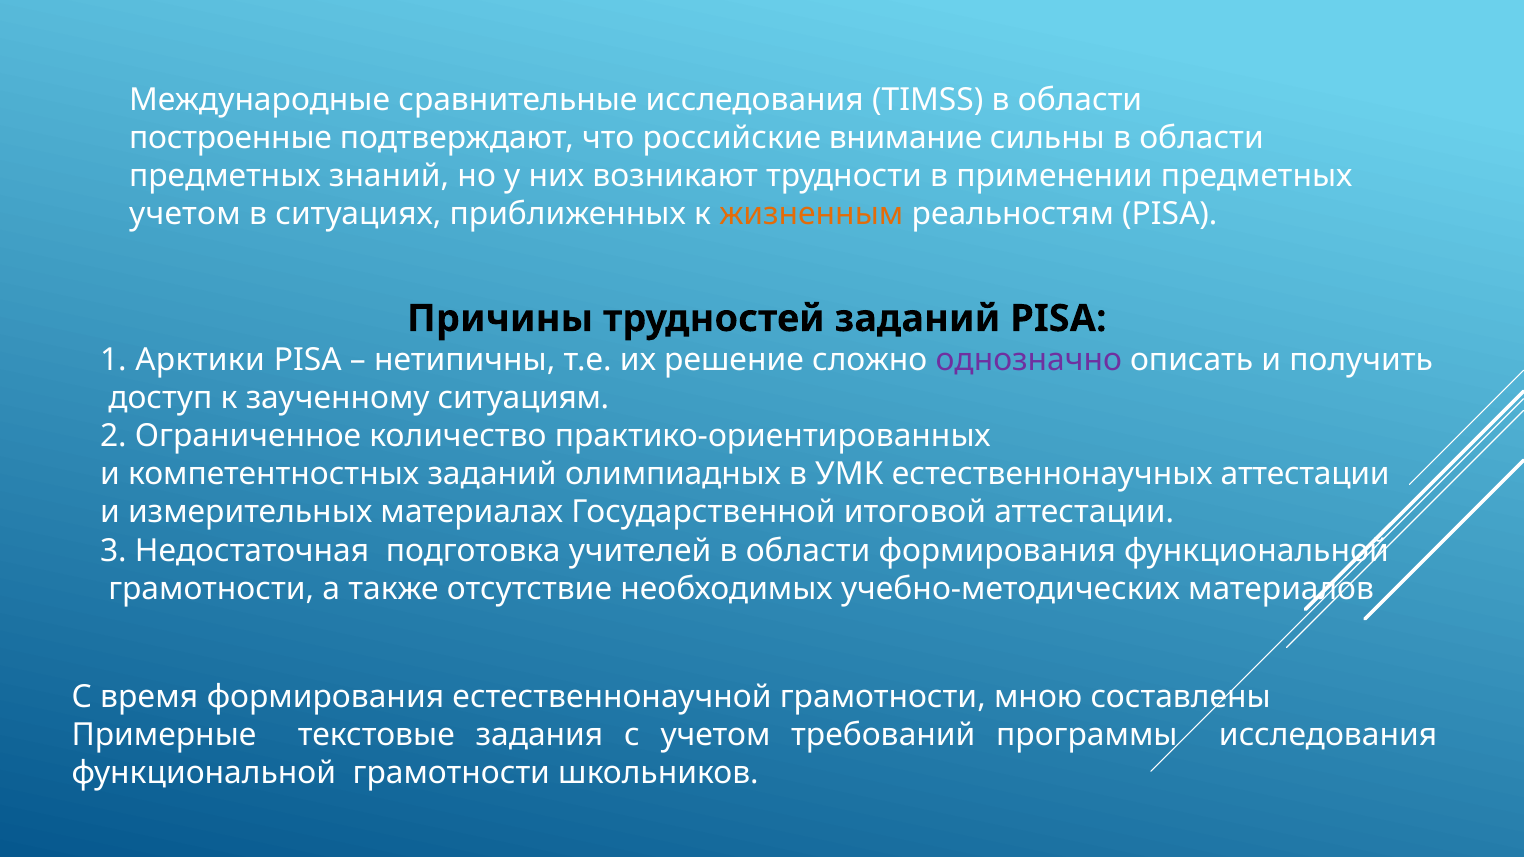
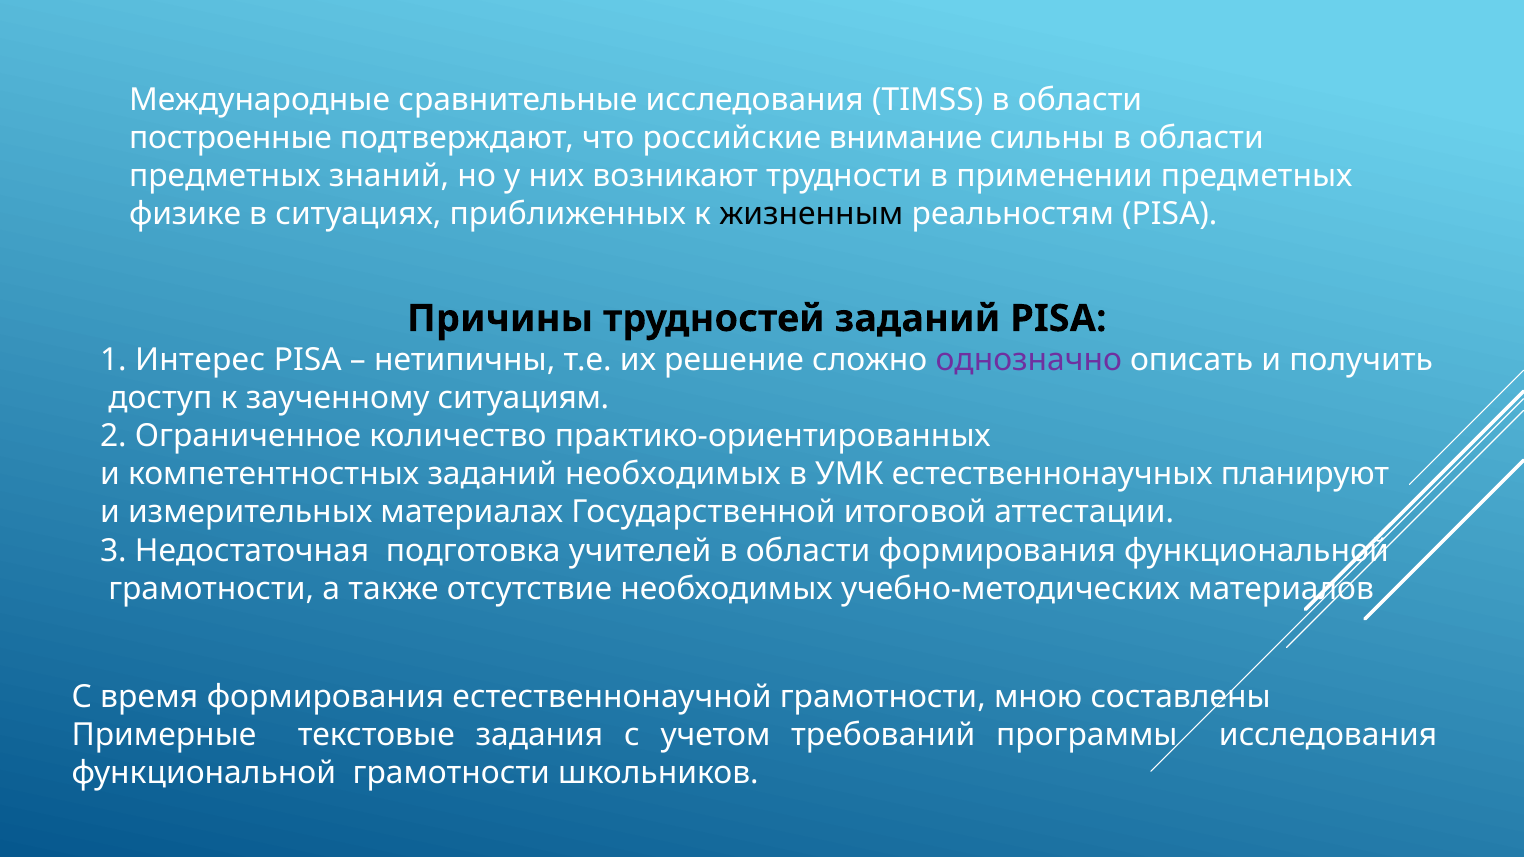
учетом at (185, 214): учетом -> физике
жизненным colour: orange -> black
Арктики: Арктики -> Интерес
заданий олимпиадных: олимпиадных -> необходимых
естественнонаучных аттестации: аттестации -> планируют
